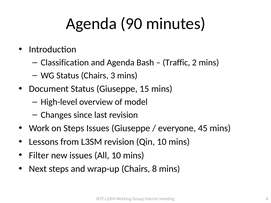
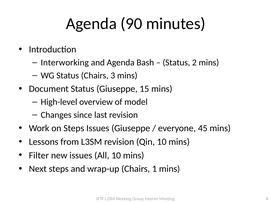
Classification: Classification -> Interworking
Traffic at (176, 63): Traffic -> Status
8: 8 -> 1
